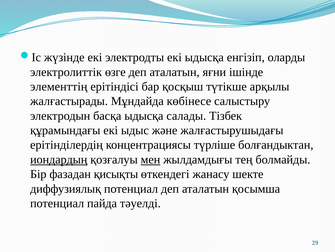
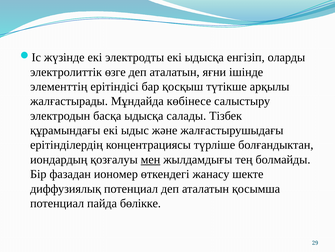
иондардың underline: present -> none
қисықты: қисықты -> иономер
тәуелді: тәуелді -> бөлікке
